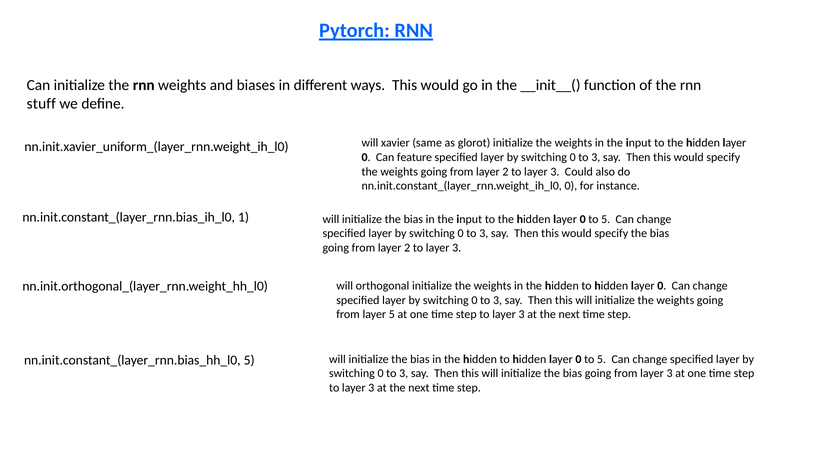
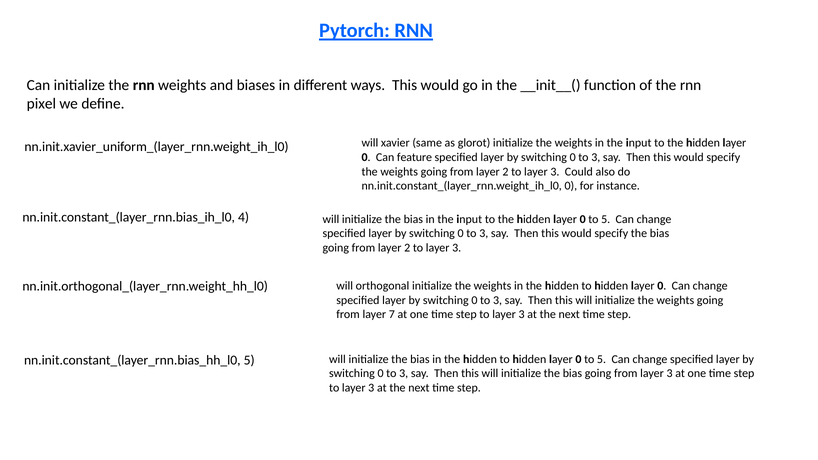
stuff: stuff -> pixel
1: 1 -> 4
layer 5: 5 -> 7
